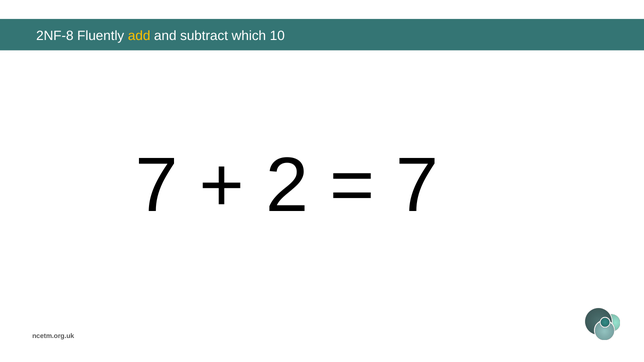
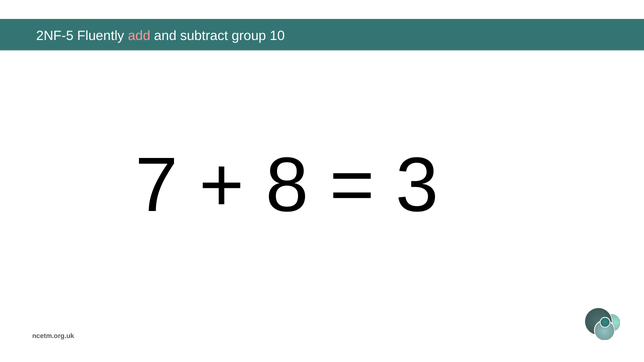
2NF-8: 2NF-8 -> 2NF-5
add colour: yellow -> pink
which: which -> group
2: 2 -> 8
7 at (417, 186): 7 -> 3
